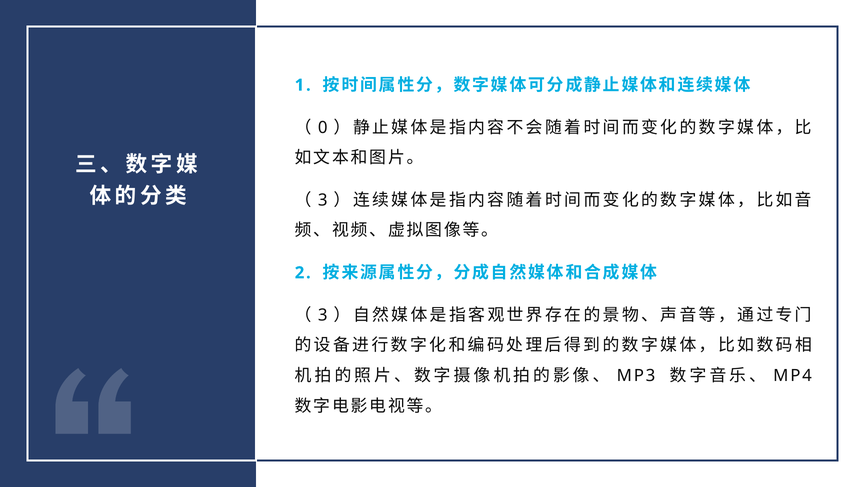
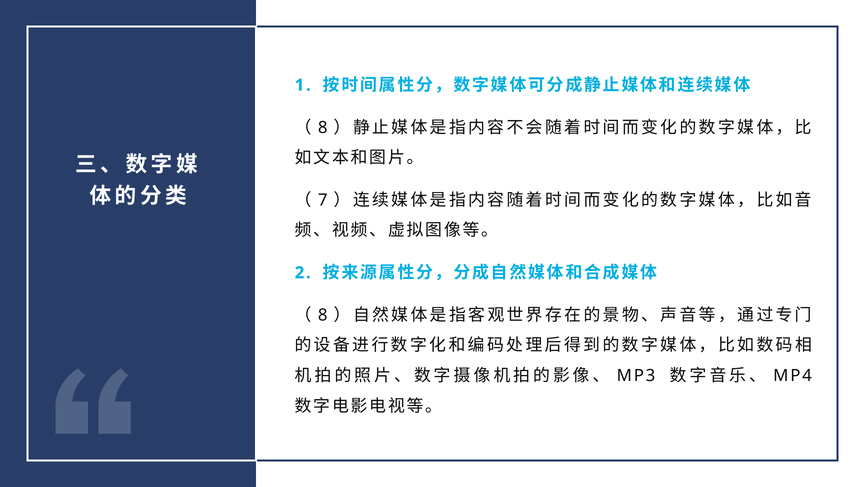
0 at (323, 127): 0 -> 8
3 at (323, 200): 3 -> 7
3 at (323, 315): 3 -> 8
